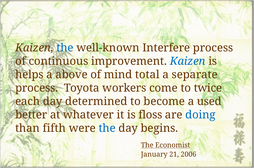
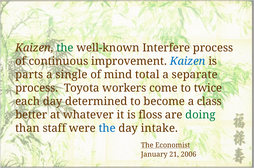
the at (65, 48) colour: blue -> green
helps: helps -> parts
above: above -> single
used: used -> class
doing colour: blue -> green
fifth: fifth -> staff
begins: begins -> intake
